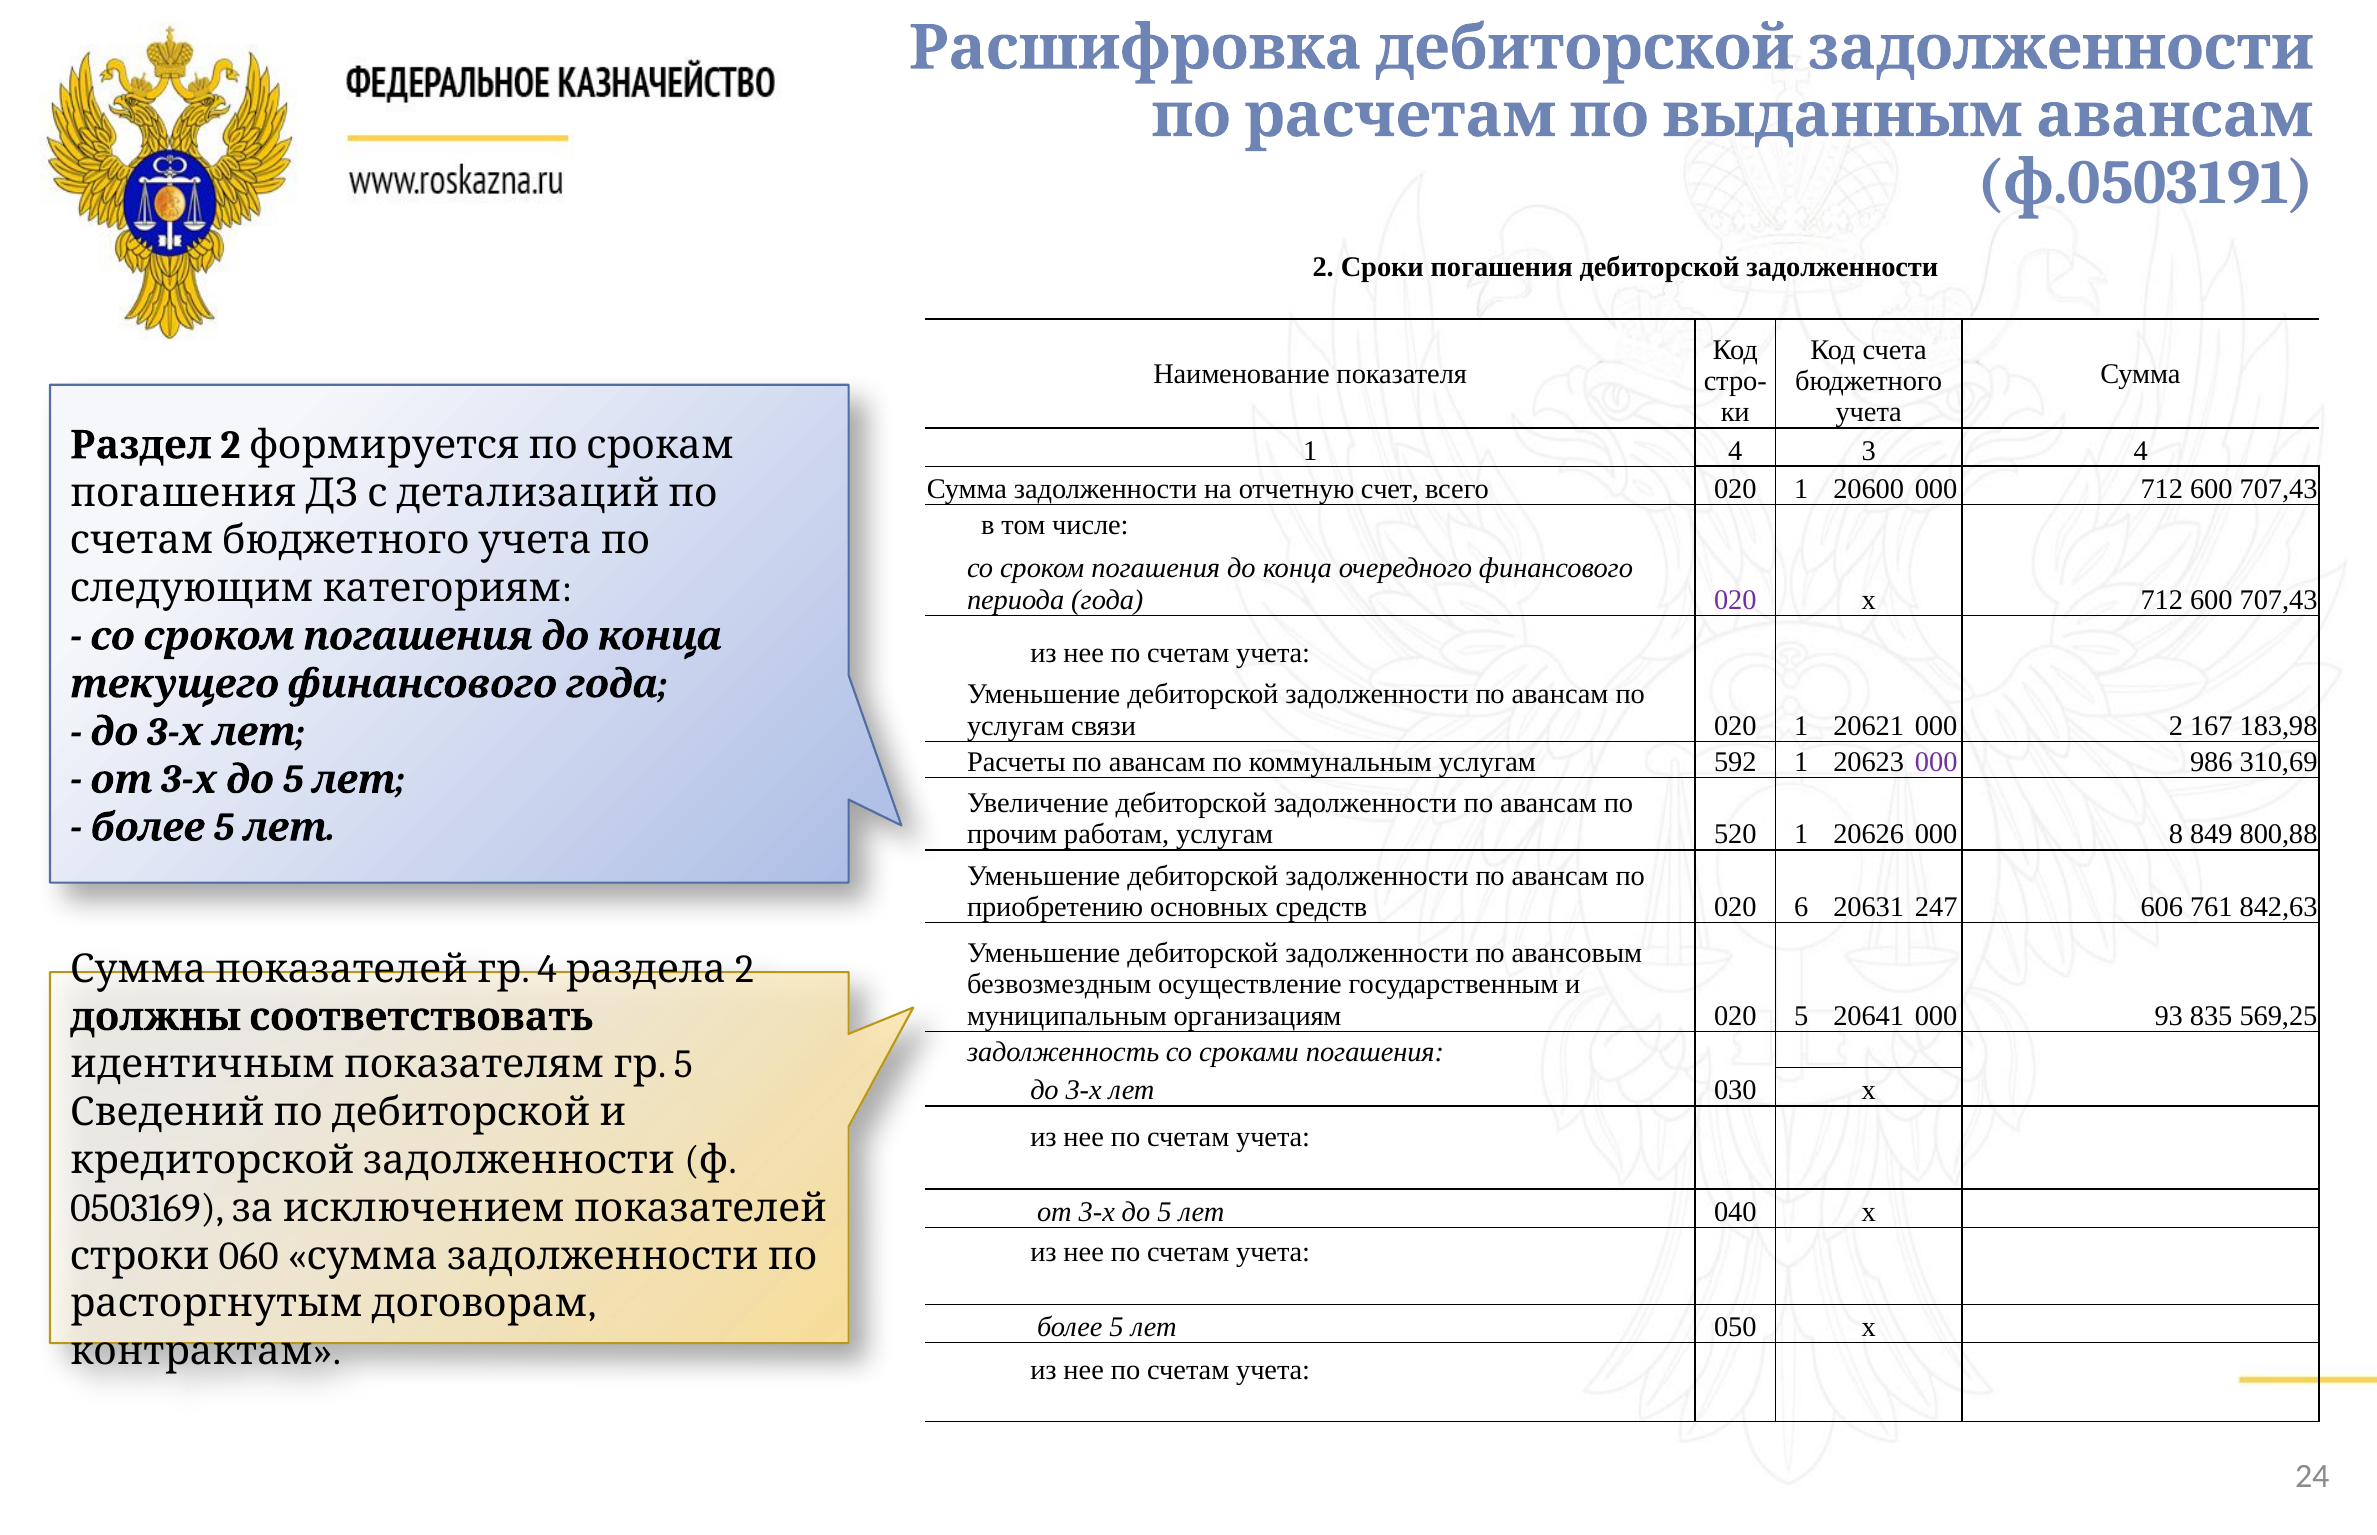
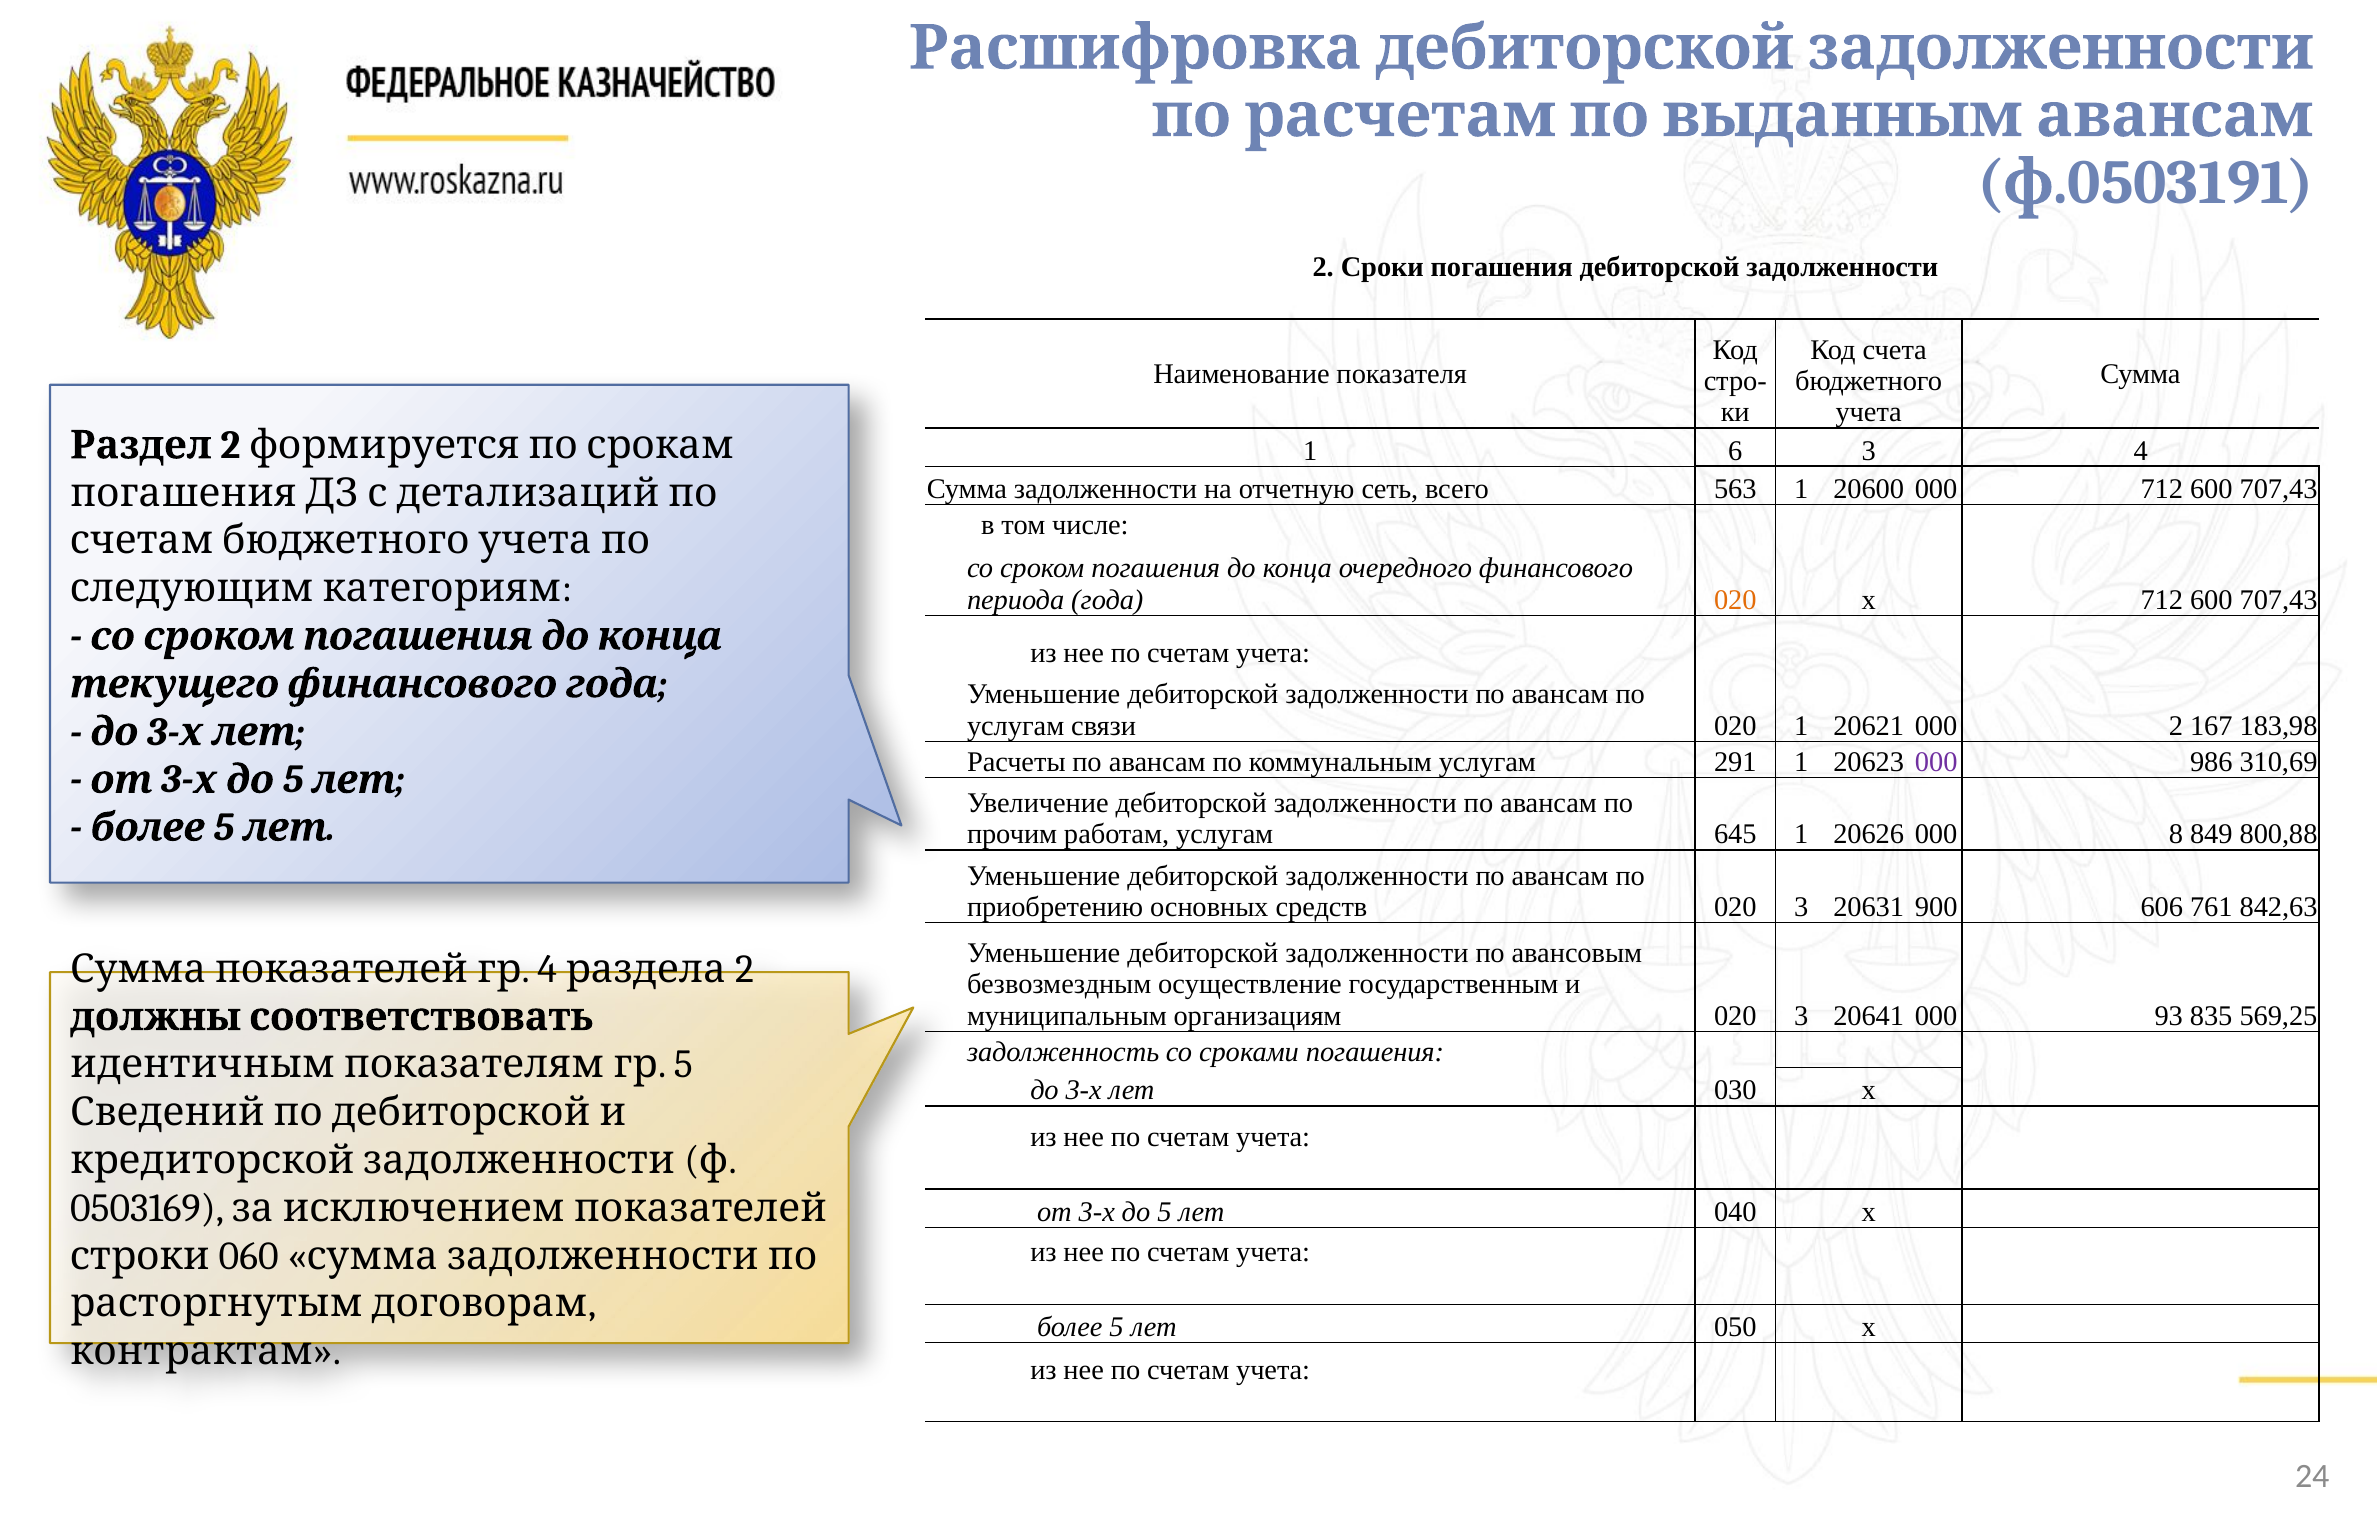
1 4: 4 -> 6
счет: счет -> сеть
всего 020: 020 -> 563
020 at (1735, 600) colour: purple -> orange
592: 592 -> 291
520: 520 -> 645
средств 020 6: 6 -> 3
247: 247 -> 900
организациям 020 5: 5 -> 3
